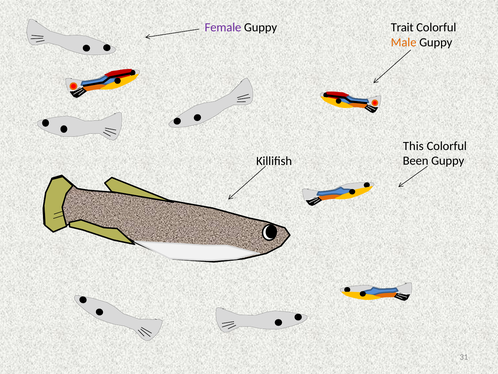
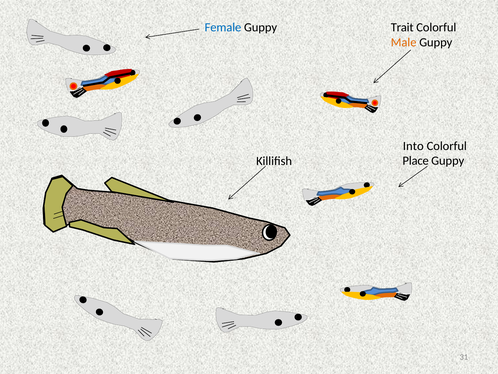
Female colour: purple -> blue
This: This -> Into
Been: Been -> Place
